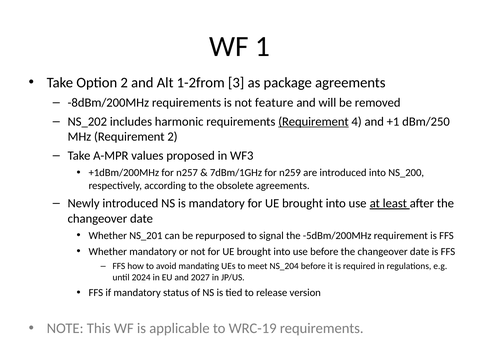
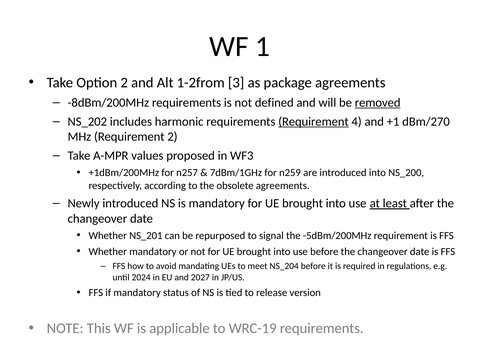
feature: feature -> defined
removed underline: none -> present
dBm/250: dBm/250 -> dBm/270
